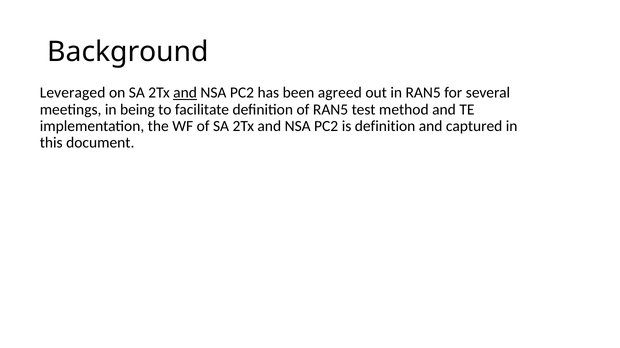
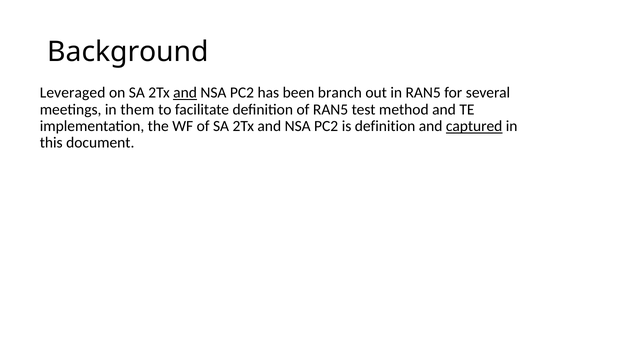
agreed: agreed -> branch
being: being -> them
captured underline: none -> present
